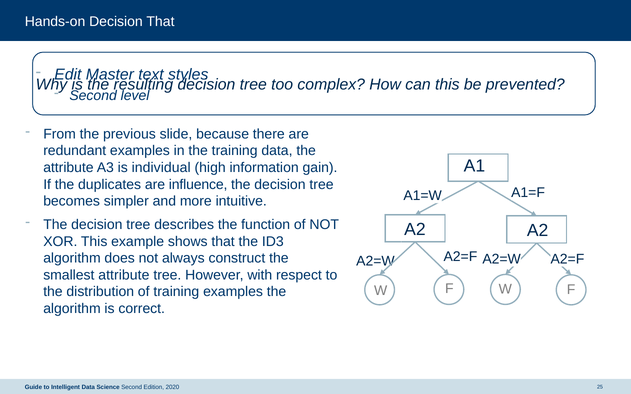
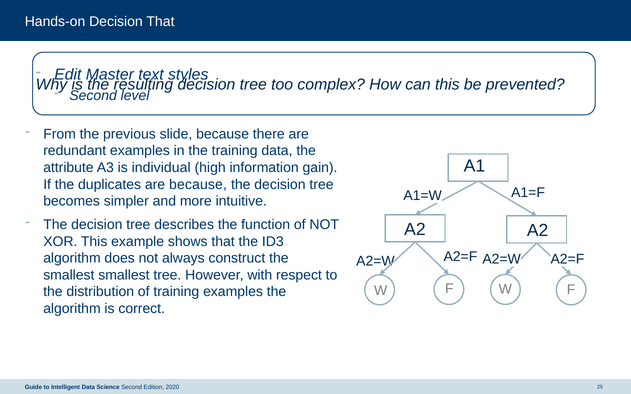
are influence: influence -> because
smallest attribute: attribute -> smallest
